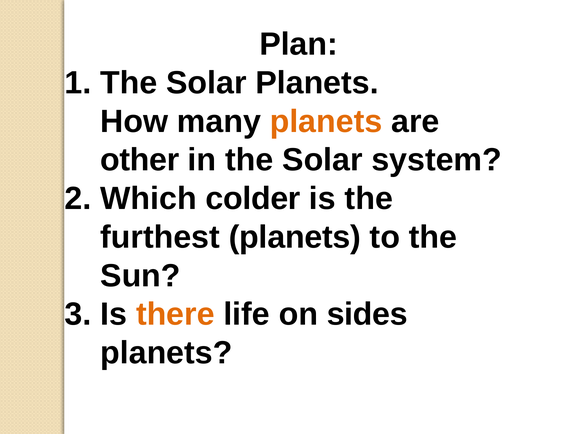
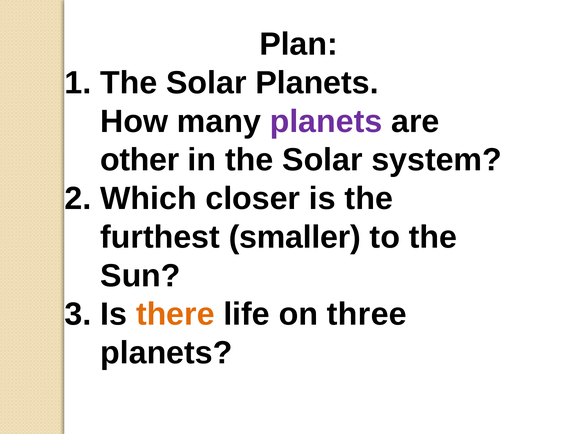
planets at (326, 122) colour: orange -> purple
colder: colder -> closer
furthest planets: planets -> smaller
sides: sides -> three
